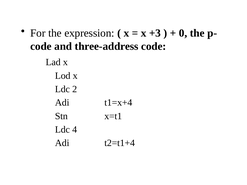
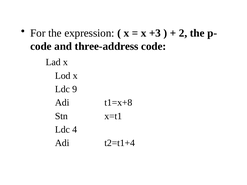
0: 0 -> 2
2: 2 -> 9
t1=x+4: t1=x+4 -> t1=x+8
